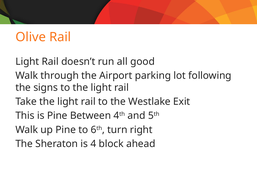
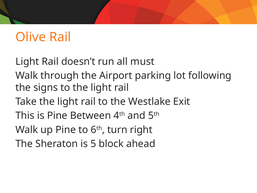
good: good -> must
4: 4 -> 5
